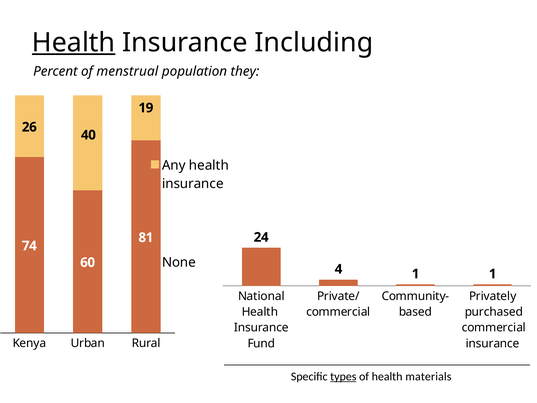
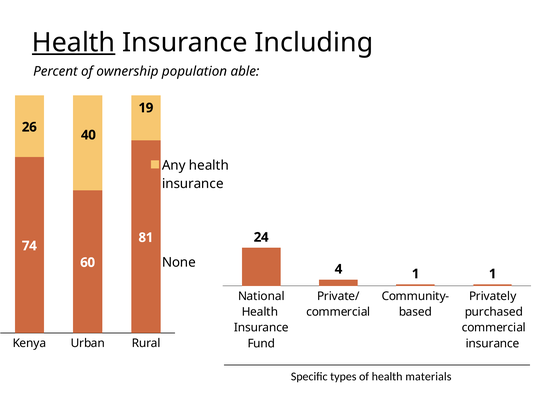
menstrual: menstrual -> ownership
they: they -> able
types underline: present -> none
